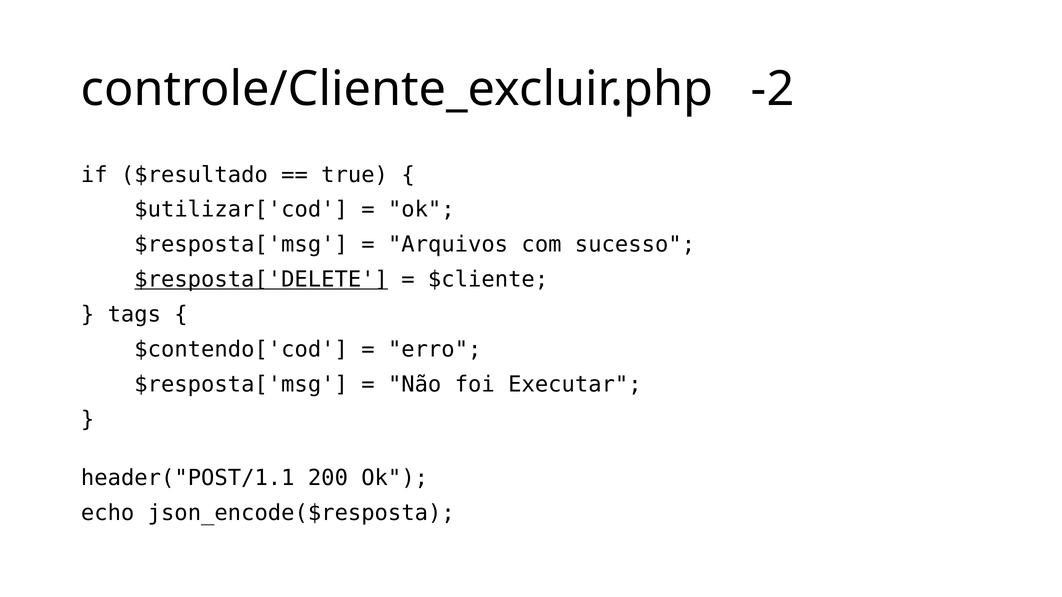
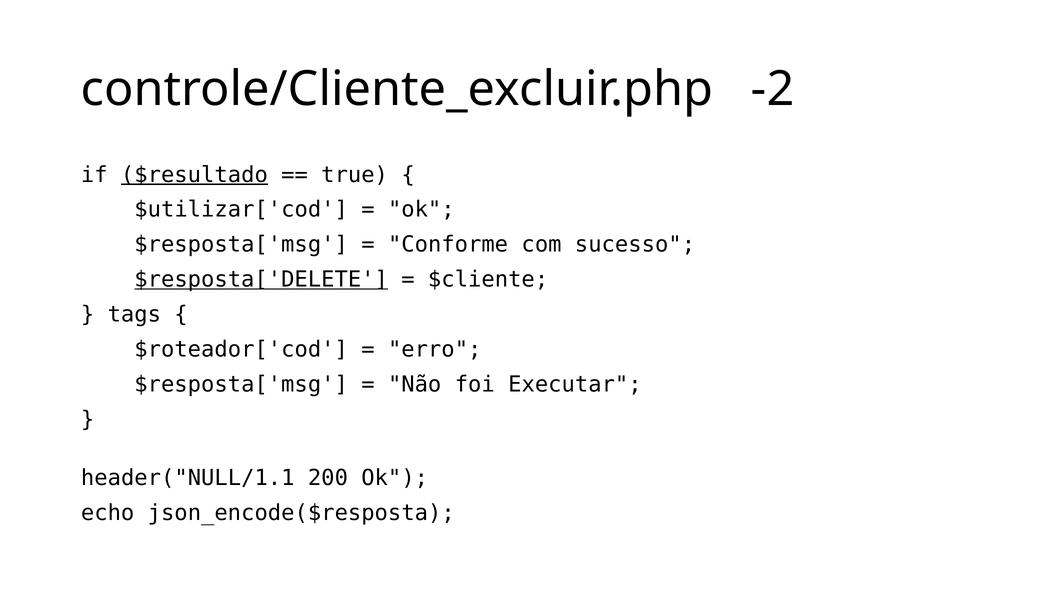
$resultado underline: none -> present
Arquivos: Arquivos -> Conforme
$contendo['cod: $contendo['cod -> $roteador['cod
header("POST/1.1: header("POST/1.1 -> header("NULL/1.1
